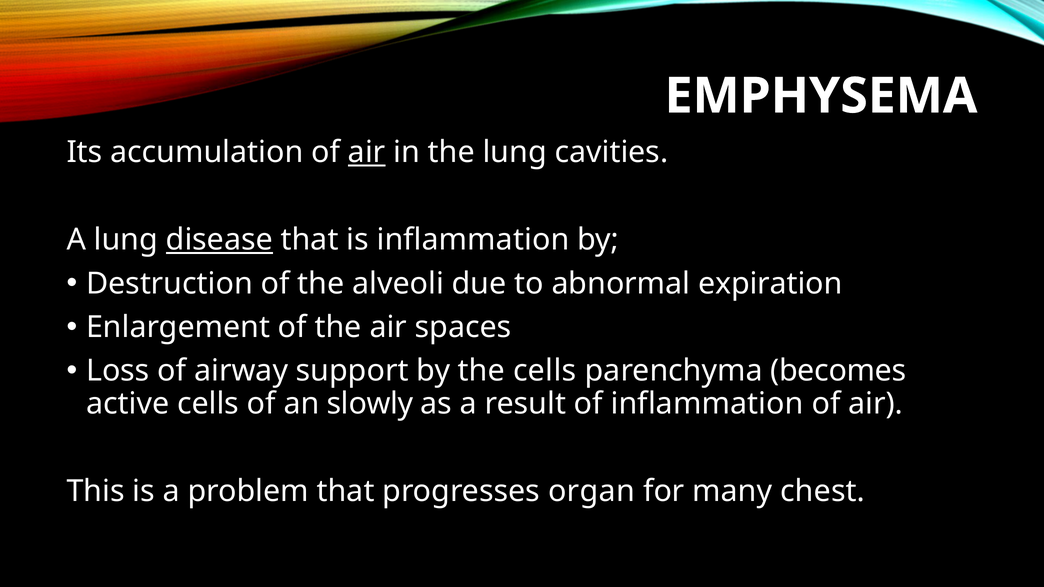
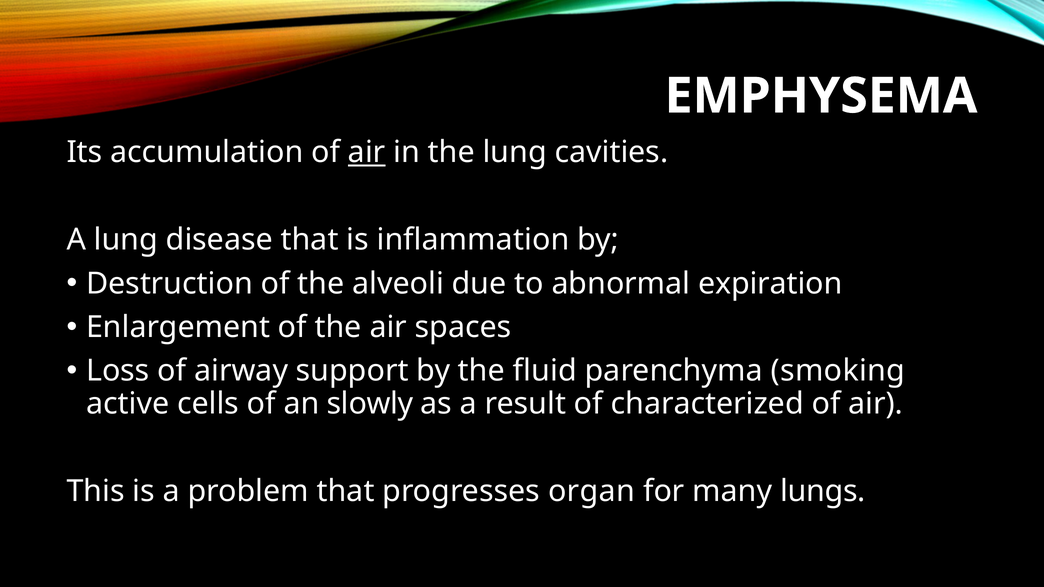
disease underline: present -> none
the cells: cells -> fluid
becomes: becomes -> smoking
of inflammation: inflammation -> characterized
chest: chest -> lungs
